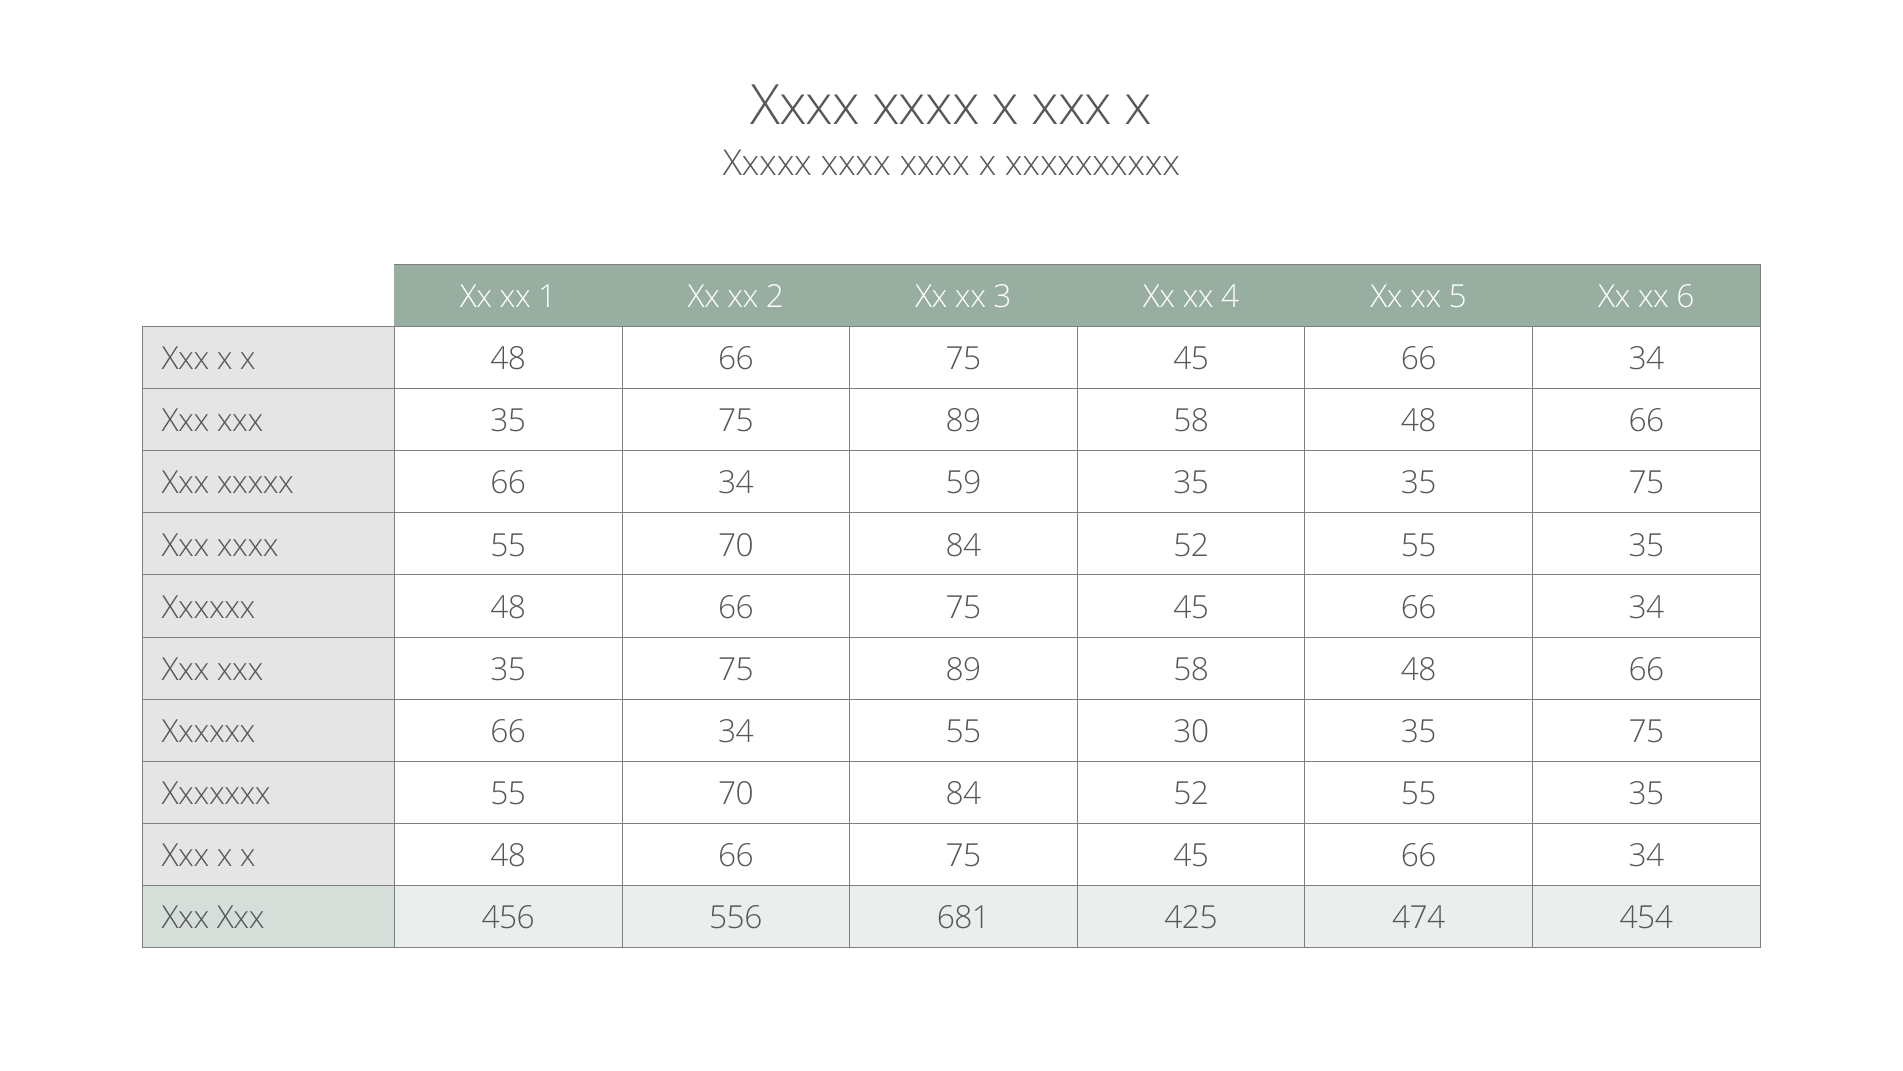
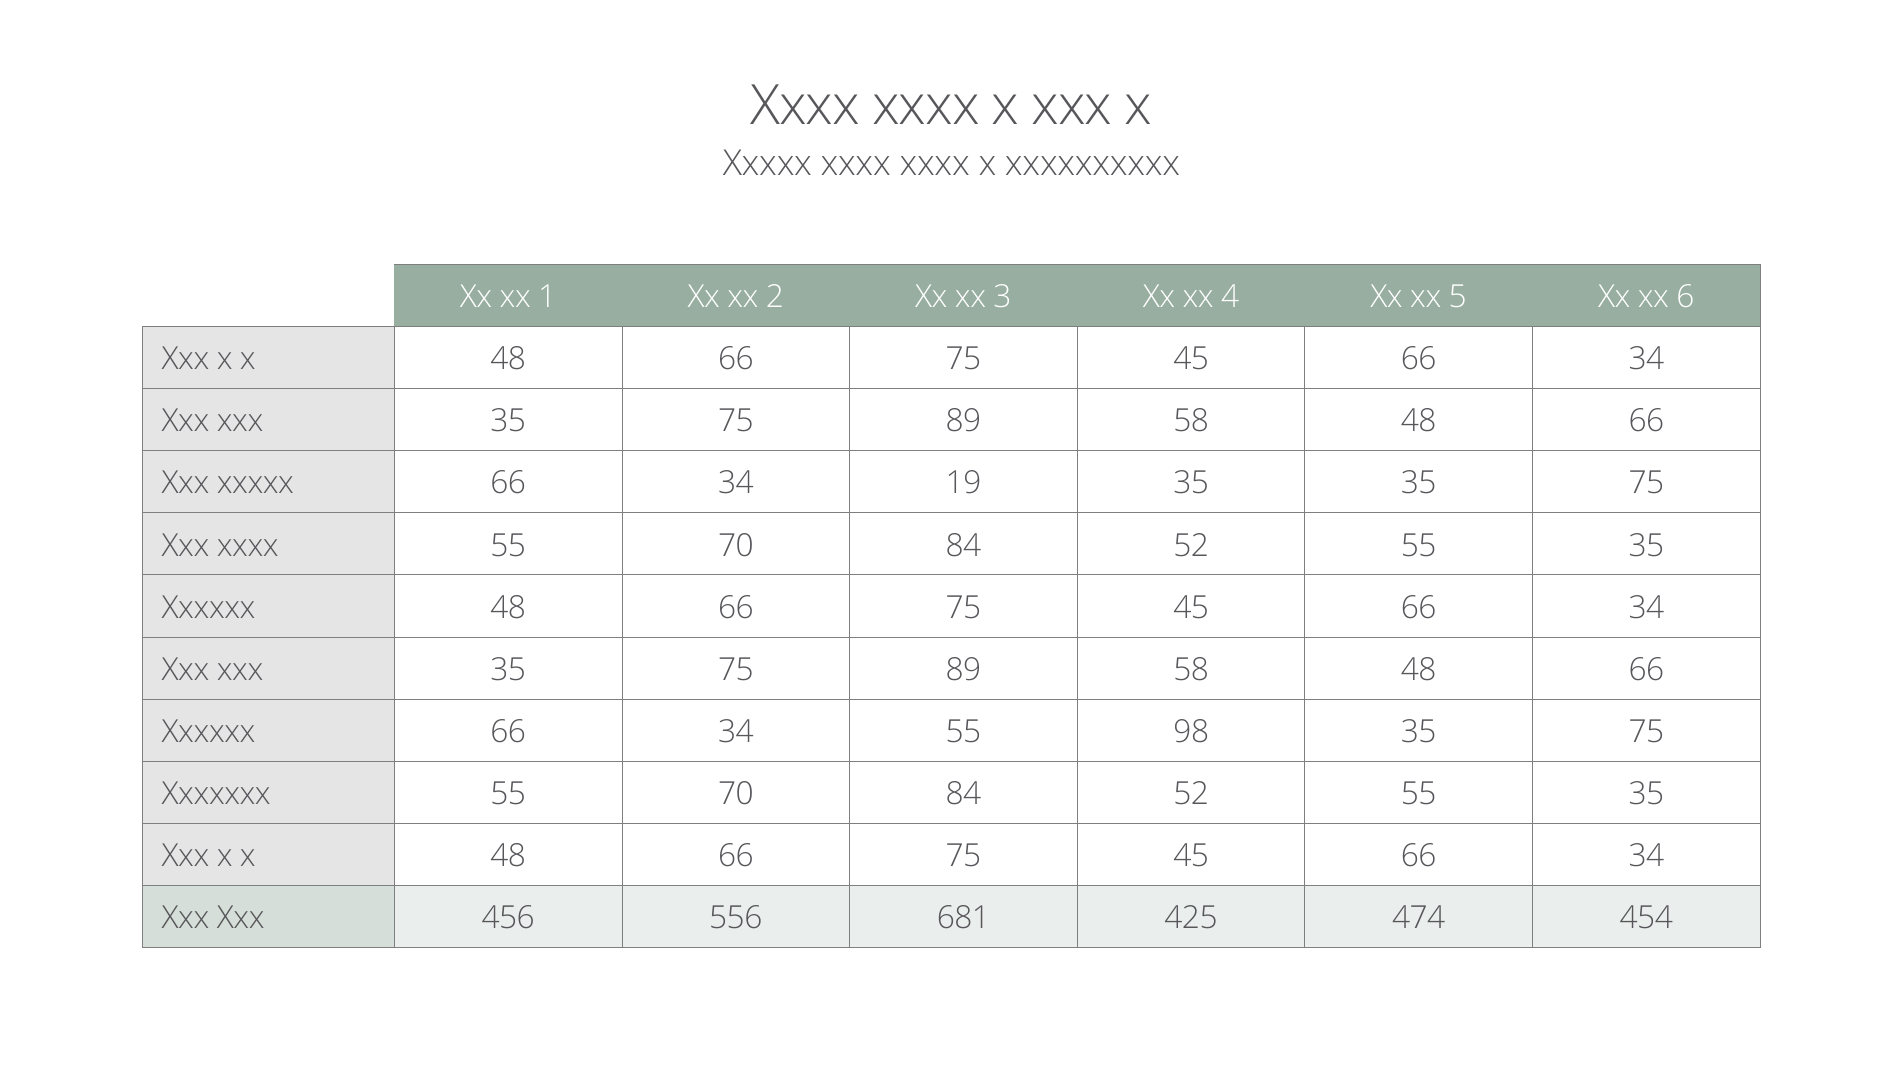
59: 59 -> 19
30: 30 -> 98
